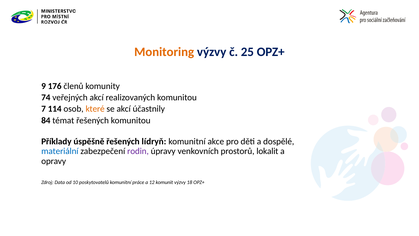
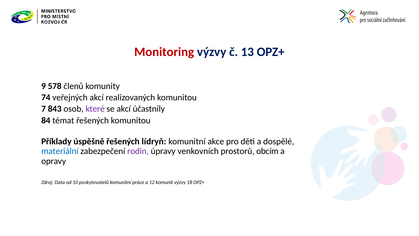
Monitoring colour: orange -> red
25: 25 -> 13
176: 176 -> 578
114: 114 -> 843
které colour: orange -> purple
lokalit: lokalit -> obcím
